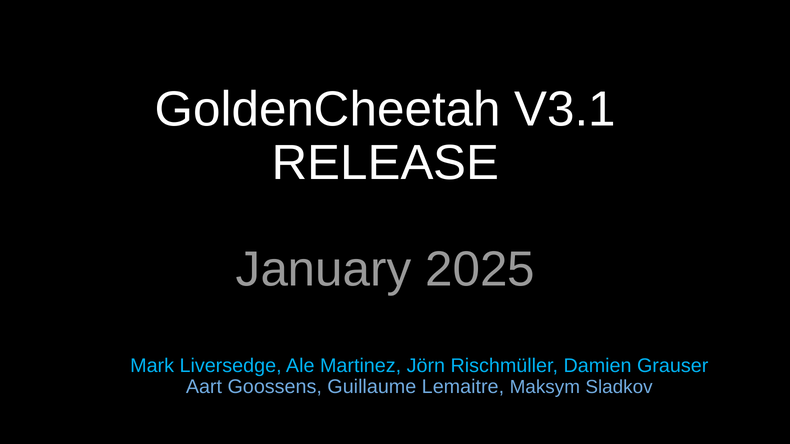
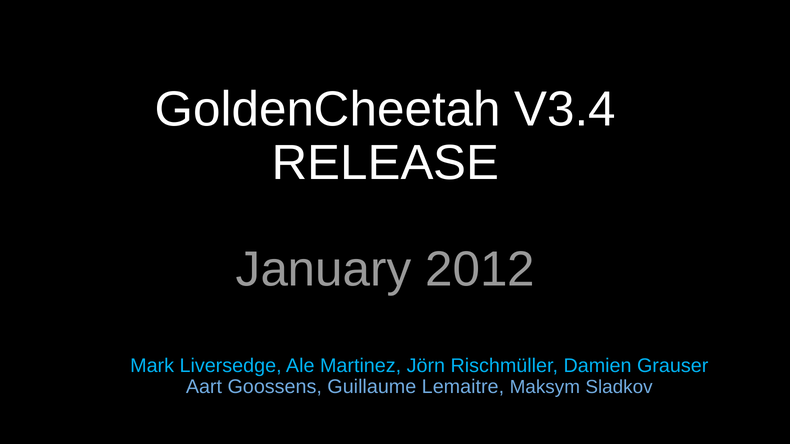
V3.1: V3.1 -> V3.4
2025: 2025 -> 2012
